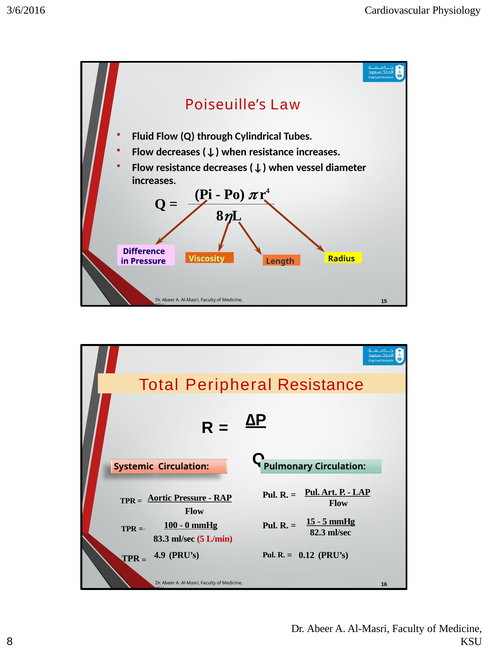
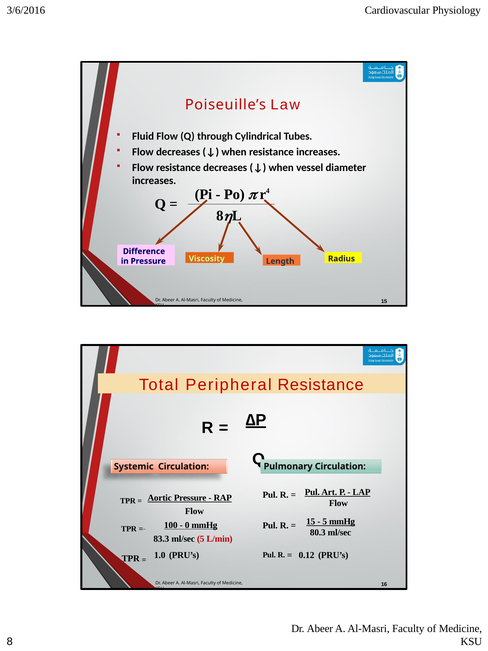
82.3: 82.3 -> 80.3
4.9: 4.9 -> 1.0
